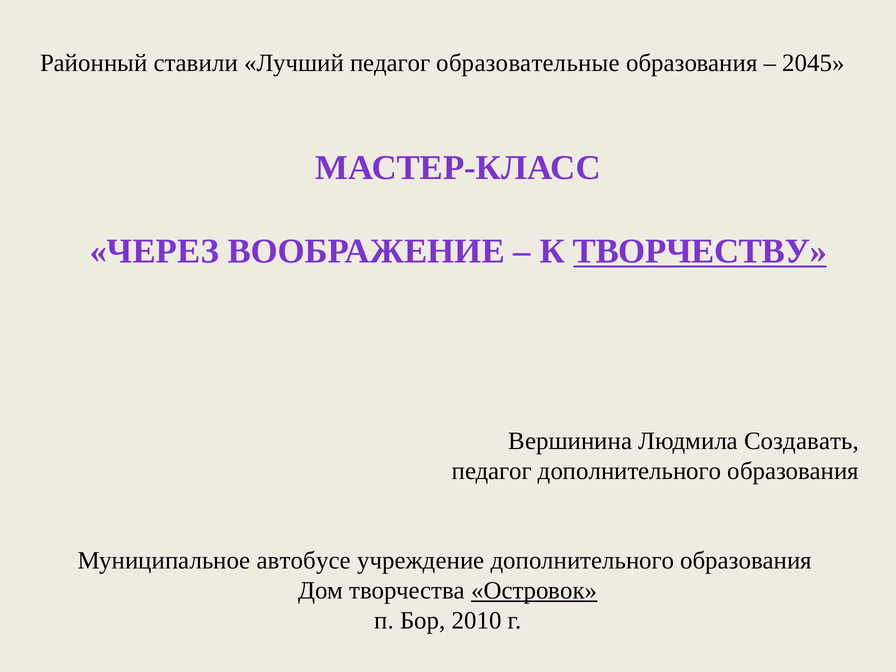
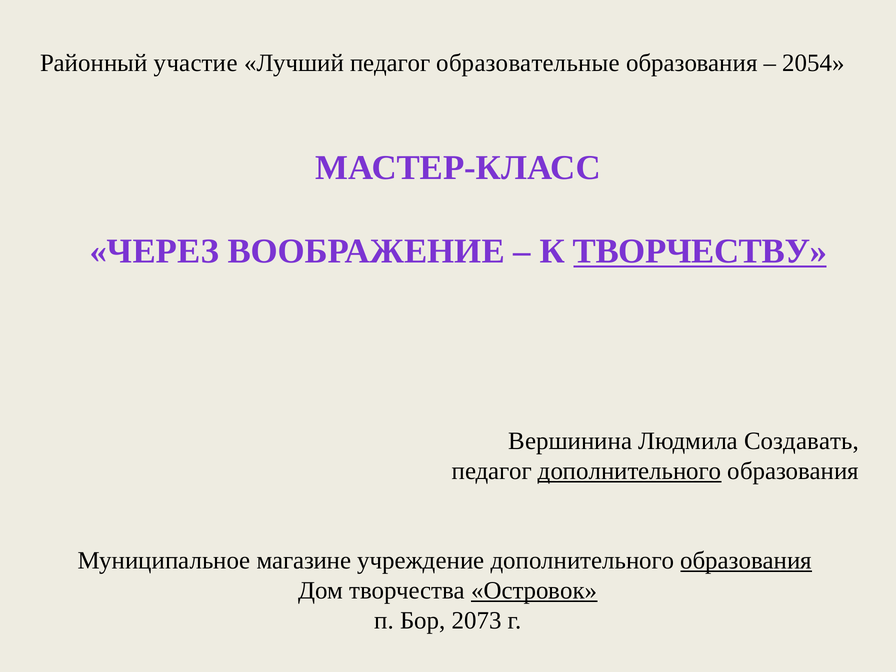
ставили: ставили -> участие
2045: 2045 -> 2054
дополнительного at (630, 471) underline: none -> present
автобусе: автобусе -> магазине
образования at (746, 561) underline: none -> present
2010: 2010 -> 2073
